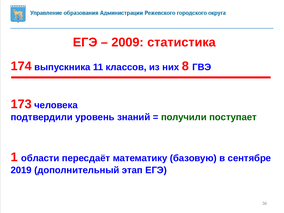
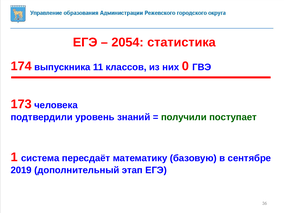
2009: 2009 -> 2054
8: 8 -> 0
области: области -> система
